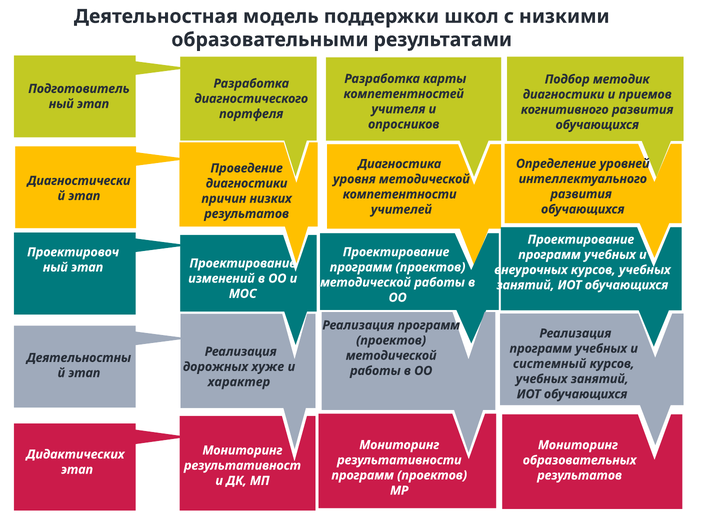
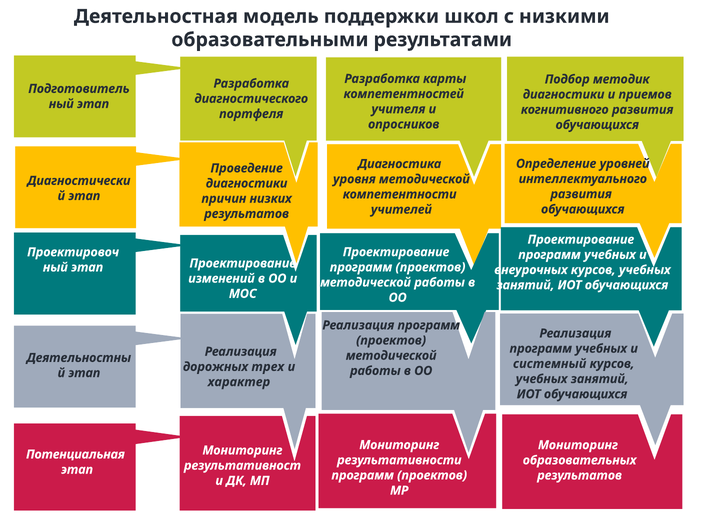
хуже: хуже -> трех
Дидактических: Дидактических -> Потенциальная
